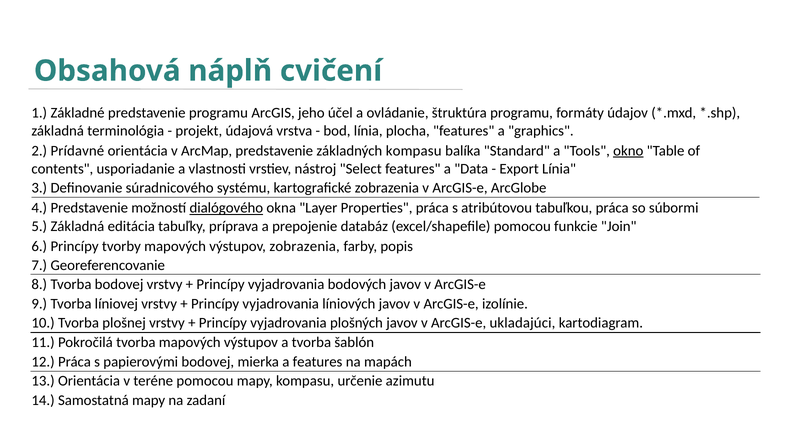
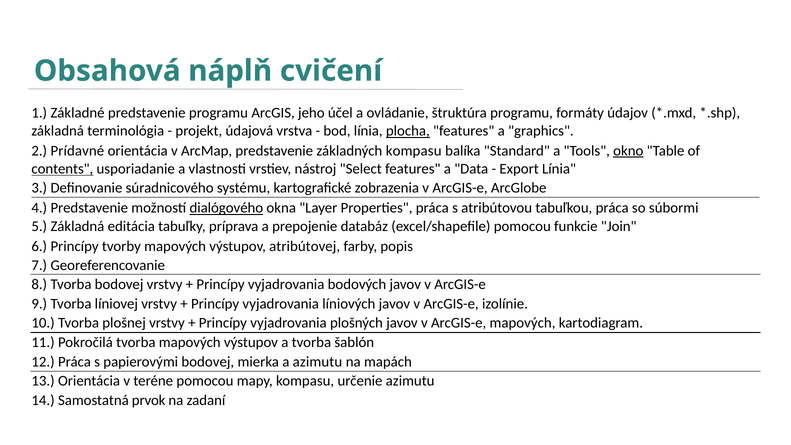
plocha underline: none -> present
contents underline: none -> present
výstupov zobrazenia: zobrazenia -> atribútovej
ArcGIS-e ukladajúci: ukladajúci -> mapových
a features: features -> azimutu
Samostatná mapy: mapy -> prvok
